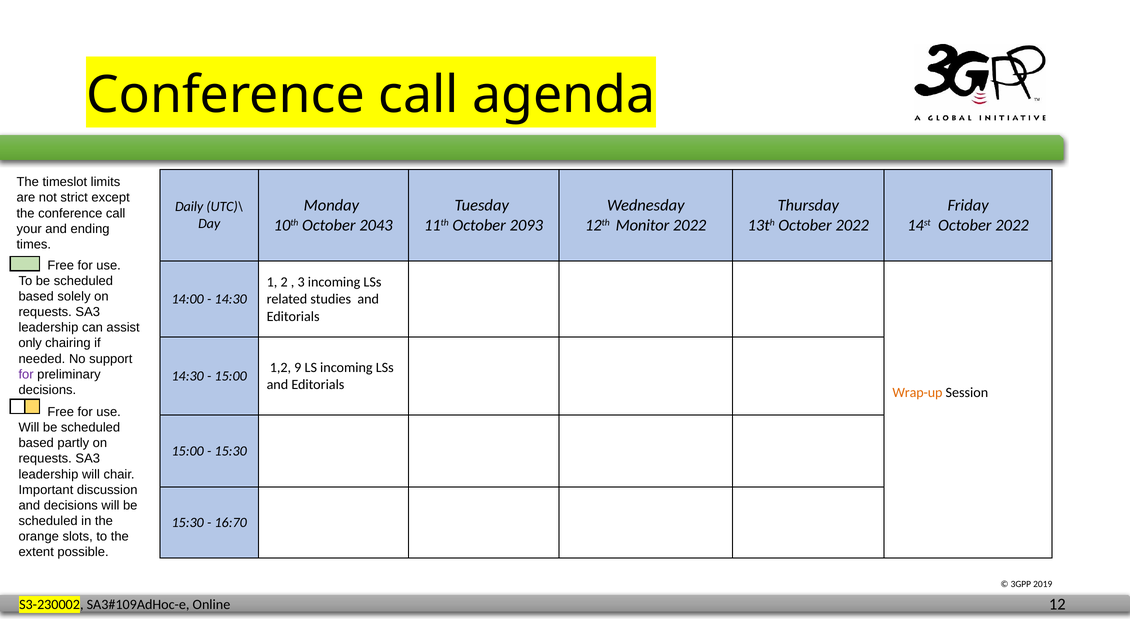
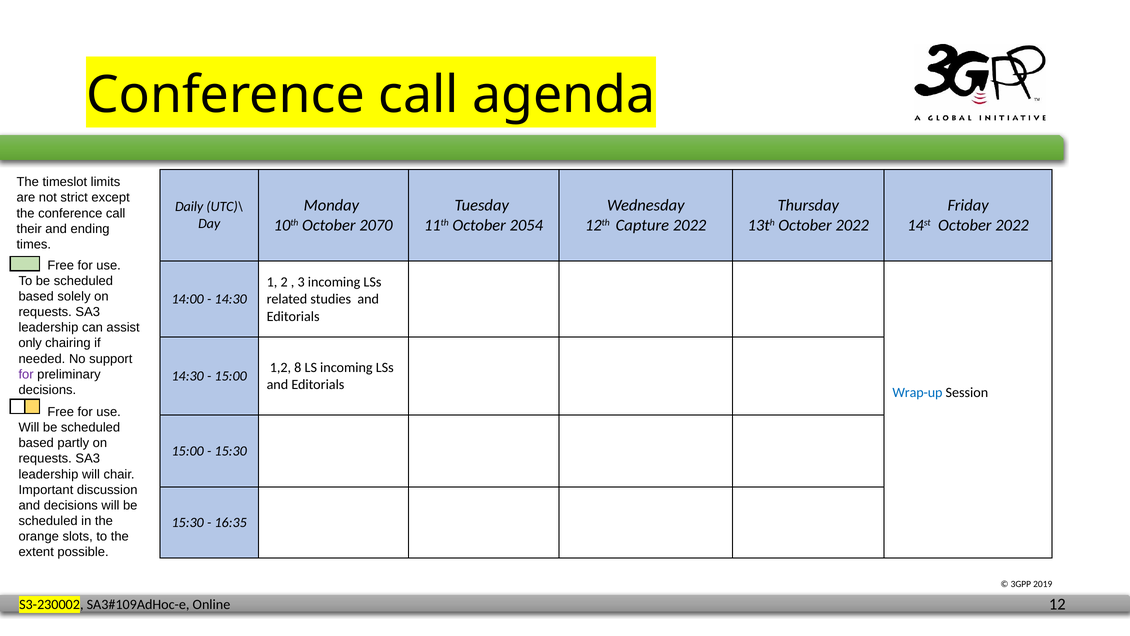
2043: 2043 -> 2070
2093: 2093 -> 2054
Monitor: Monitor -> Capture
your: your -> their
9: 9 -> 8
Wrap-up colour: orange -> blue
16:70: 16:70 -> 16:35
